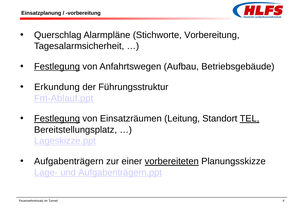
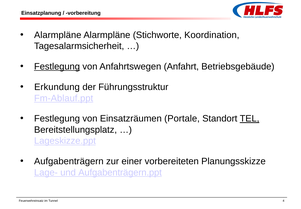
Querschlag at (58, 35): Querschlag -> Alarmpläne
Stichworte Vorbereitung: Vorbereitung -> Koordination
Aufbau: Aufbau -> Anfahrt
Festlegung at (57, 118) underline: present -> none
Leitung: Leitung -> Portale
vorbereiteten underline: present -> none
